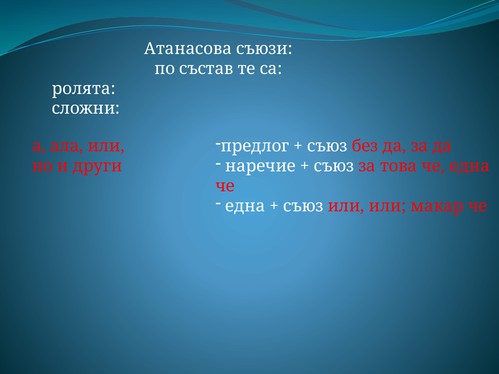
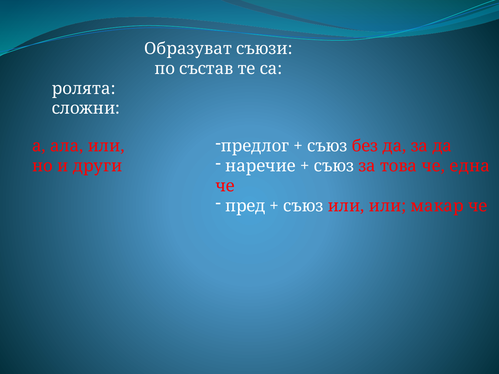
Атанасова: Атанасова -> Образуват
една at (245, 206): една -> пред
